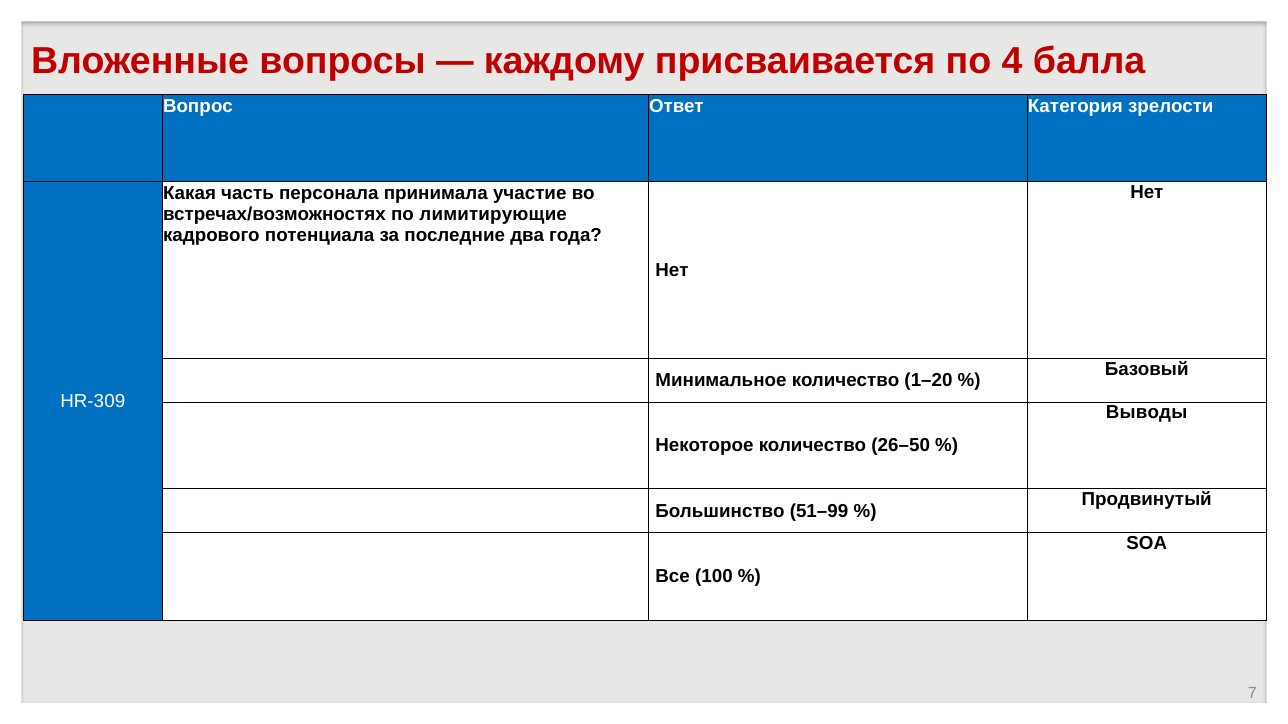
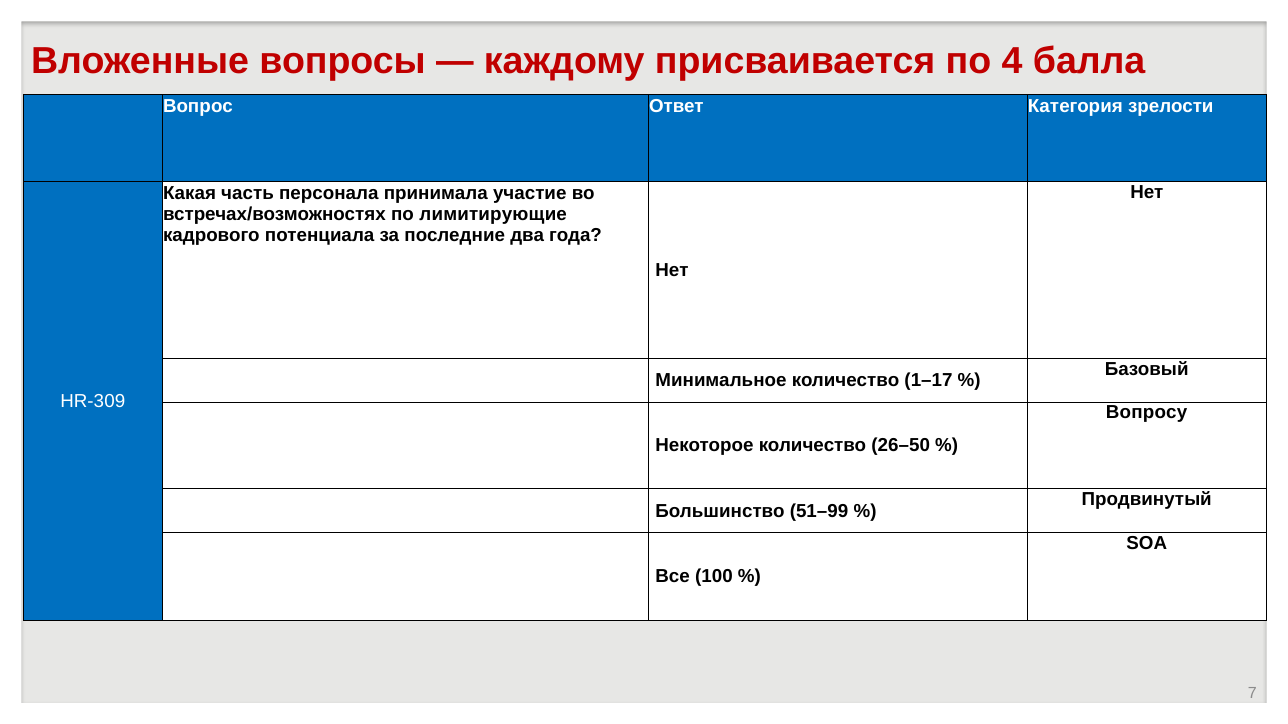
1–20: 1–20 -> 1–17
Выводы: Выводы -> Вопросу
